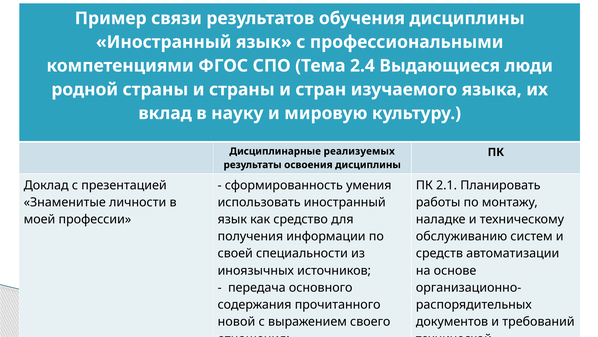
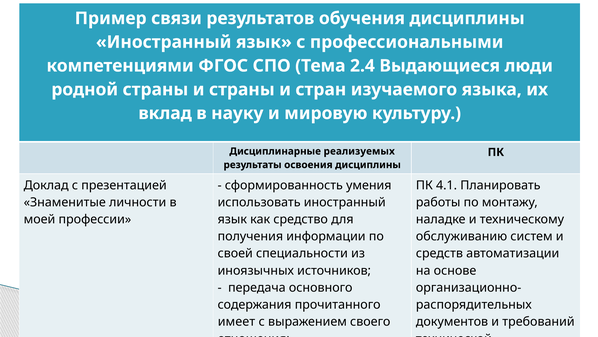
2.1: 2.1 -> 4.1
новой: новой -> имеет
